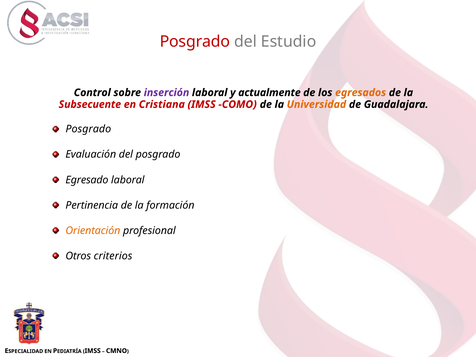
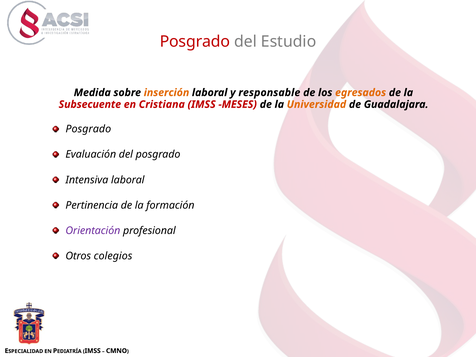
Control: Control -> Medida
inserción colour: purple -> orange
actualmente: actualmente -> responsable
COMO: COMO -> MESES
Egresado: Egresado -> Intensiva
Orientación colour: orange -> purple
criterios: criterios -> colegios
